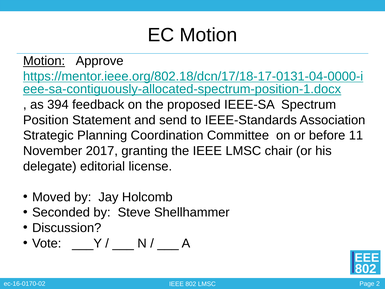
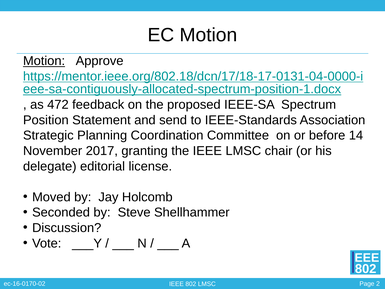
394: 394 -> 472
11: 11 -> 14
